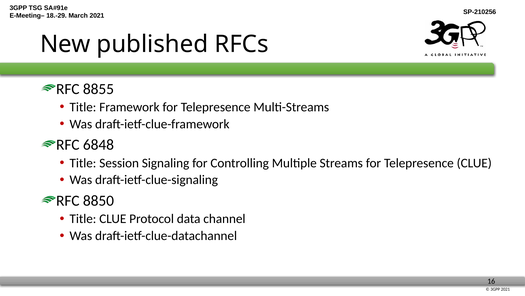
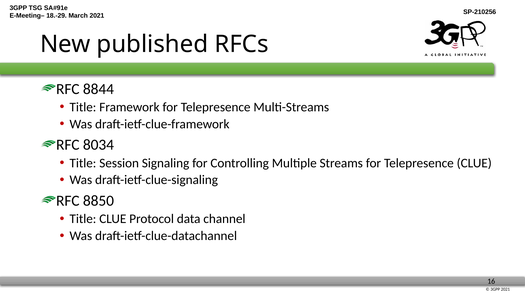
8855: 8855 -> 8844
6848: 6848 -> 8034
